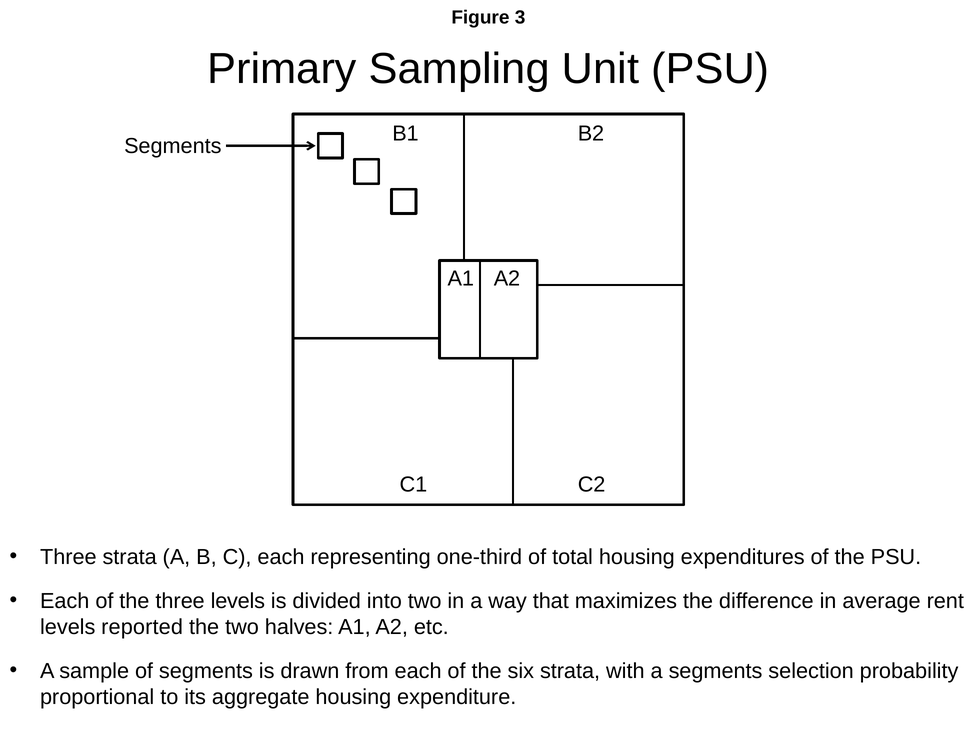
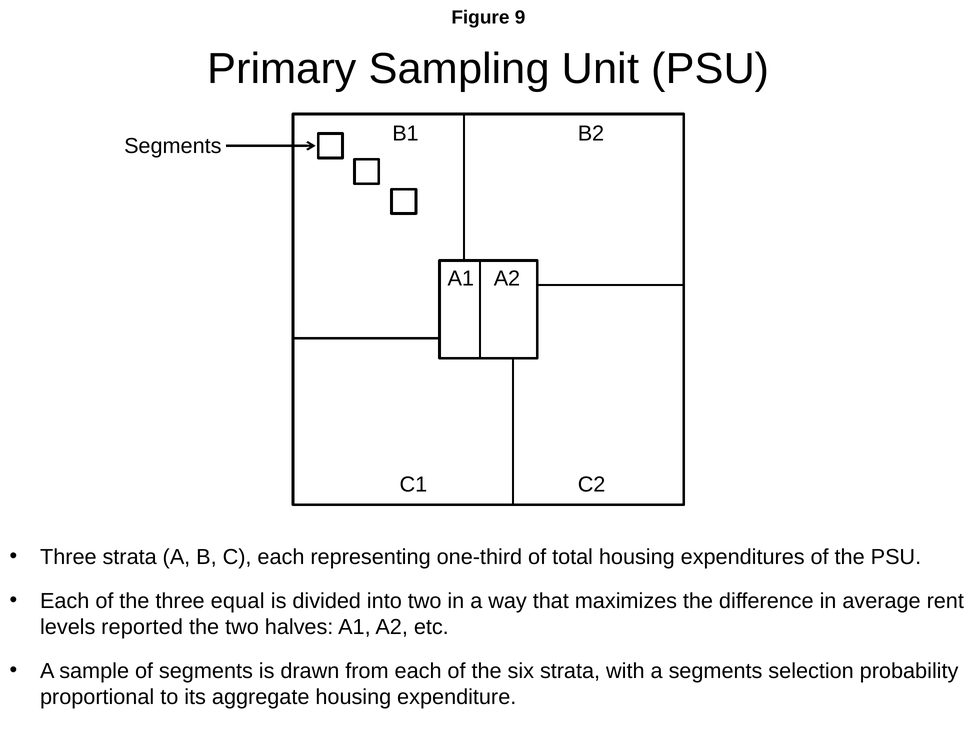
3: 3 -> 9
three levels: levels -> equal
